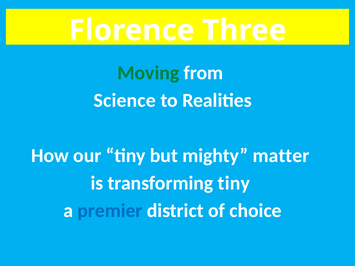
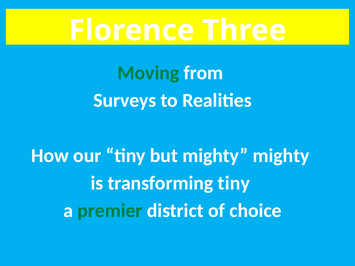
Science: Science -> Surveys
mighty matter: matter -> mighty
premier colour: blue -> green
